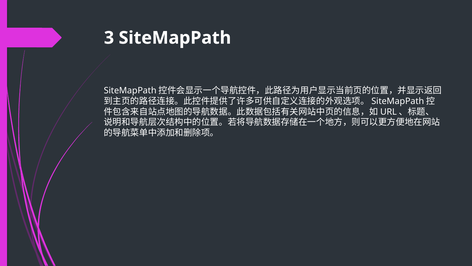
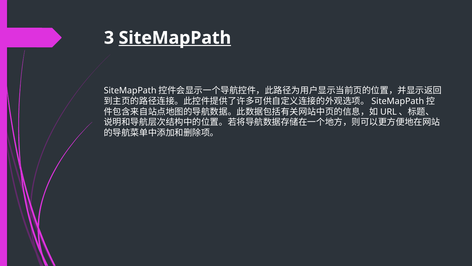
SiteMapPath underline: none -> present
